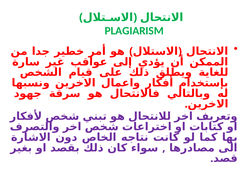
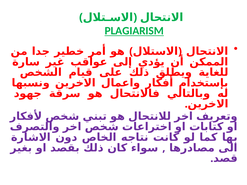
PLAGIARISM underline: none -> present
